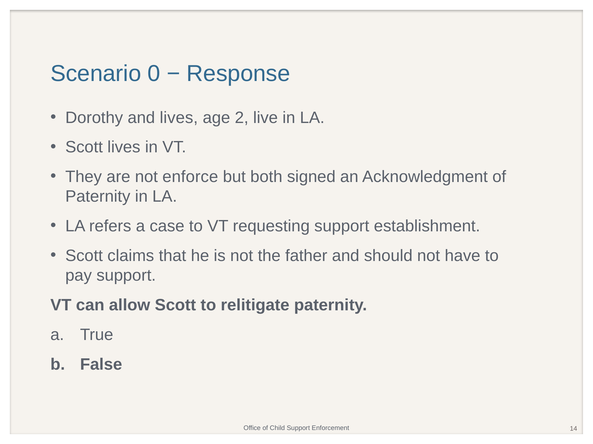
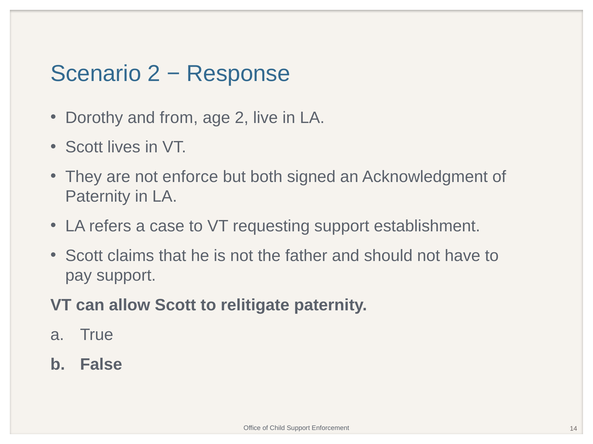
Scenario 0: 0 -> 2
and lives: lives -> from
